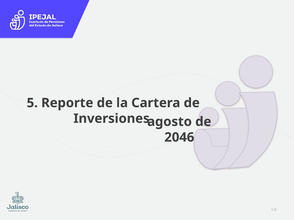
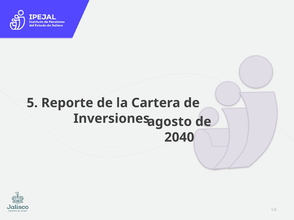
2046: 2046 -> 2040
